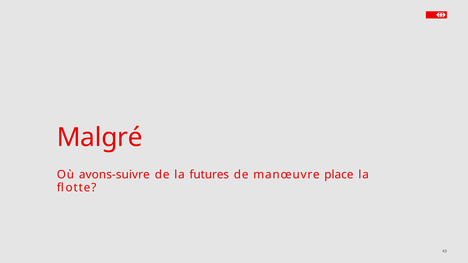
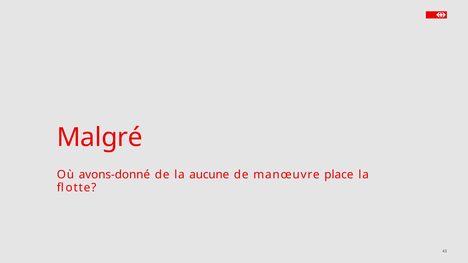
avons-suivre: avons-suivre -> avons-donné
futures: futures -> aucune
